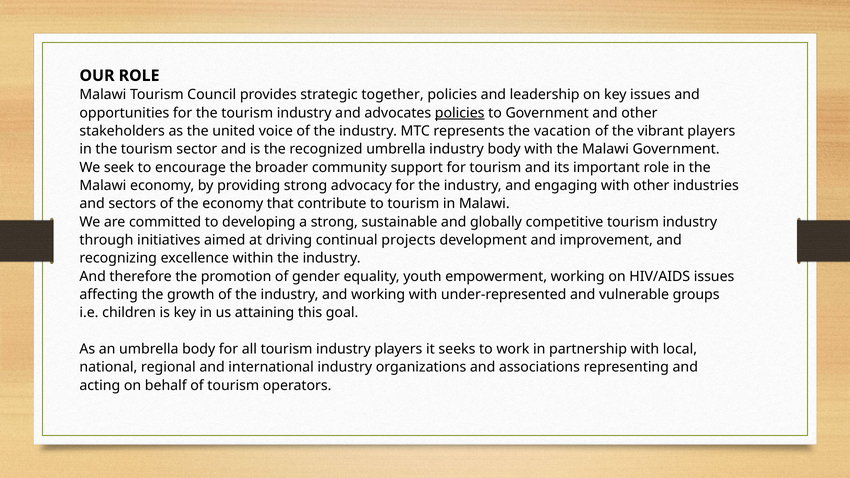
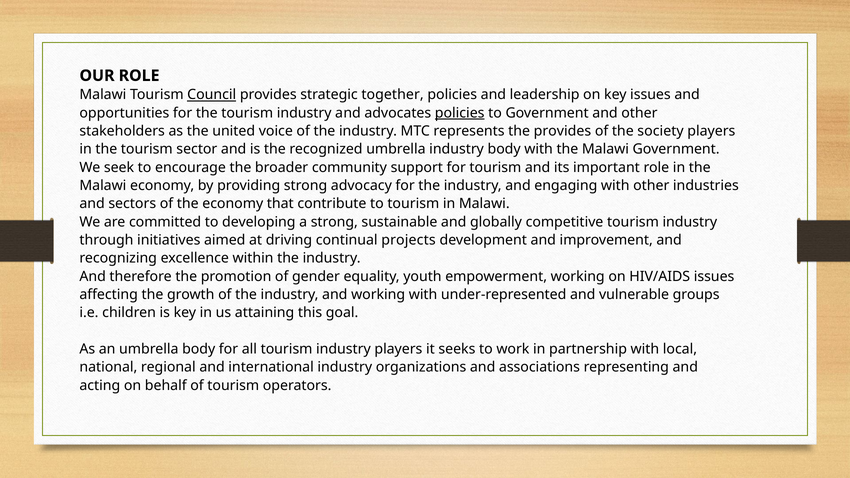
Council underline: none -> present
the vacation: vacation -> provides
vibrant: vibrant -> society
